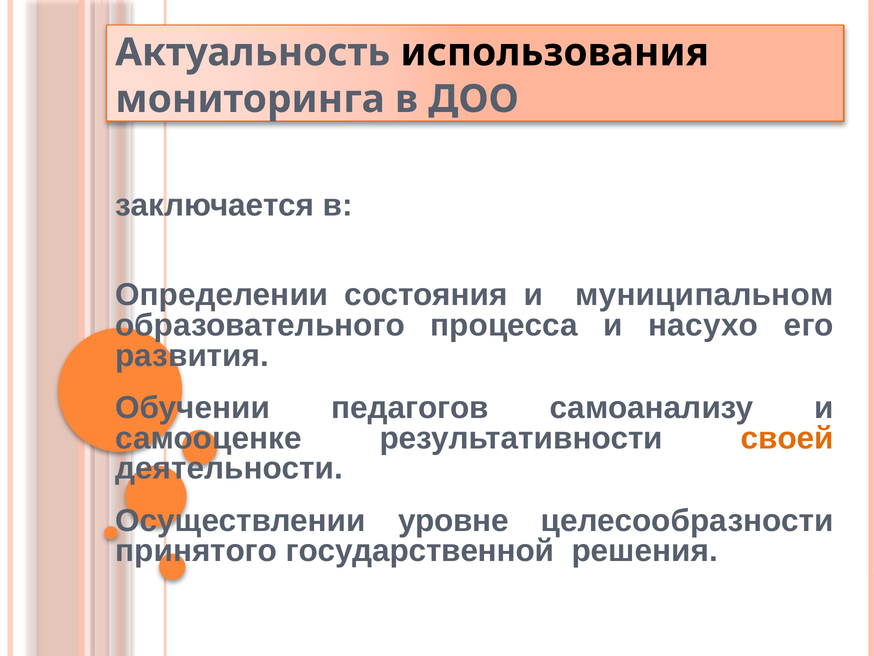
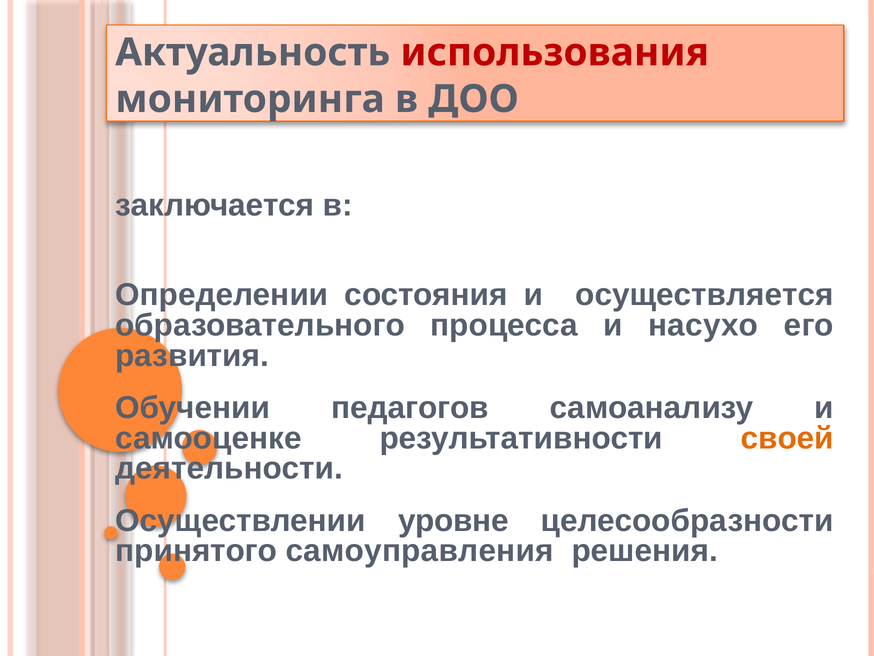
использования colour: black -> red
муниципальном: муниципальном -> осуществляется
государственной: государственной -> самоуправления
